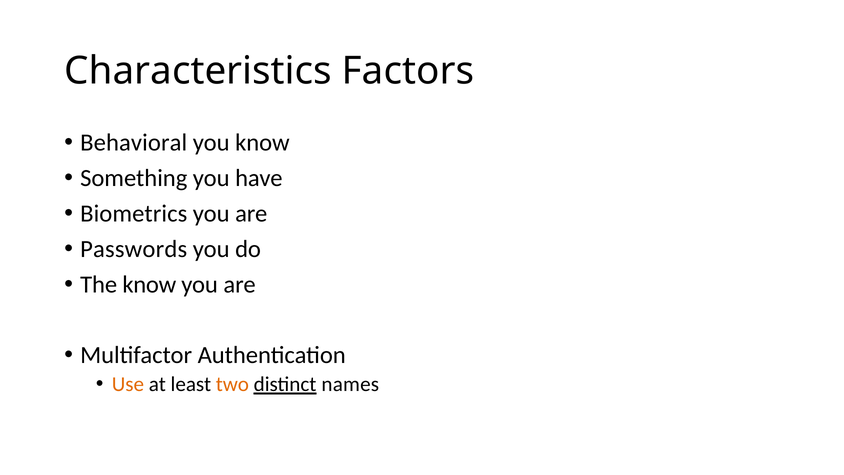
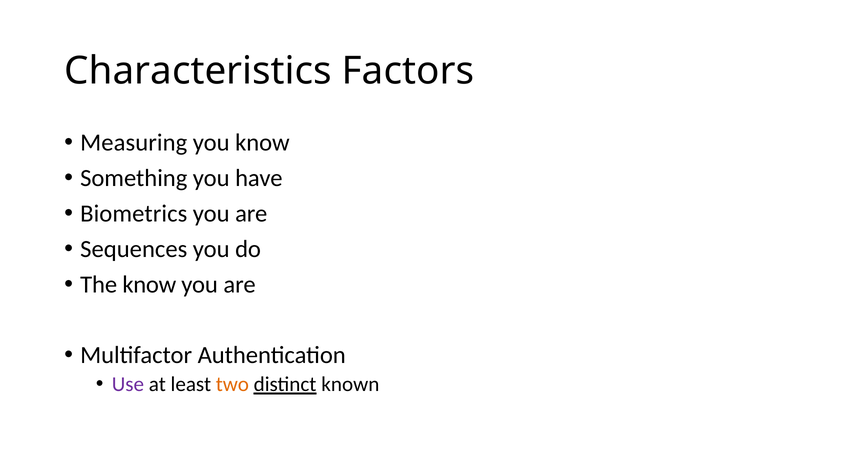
Behavioral: Behavioral -> Measuring
Passwords: Passwords -> Sequences
Use colour: orange -> purple
names: names -> known
